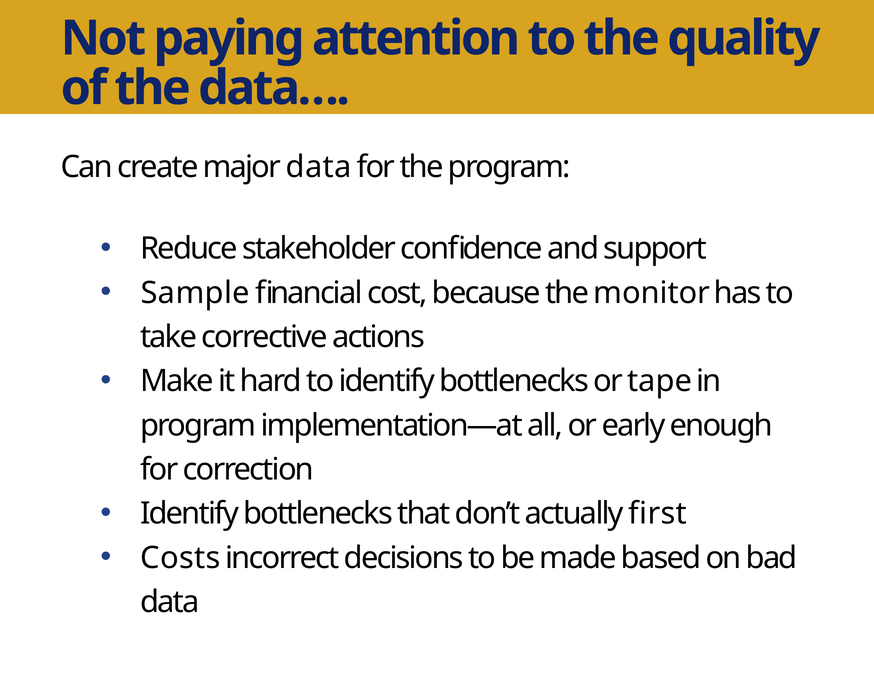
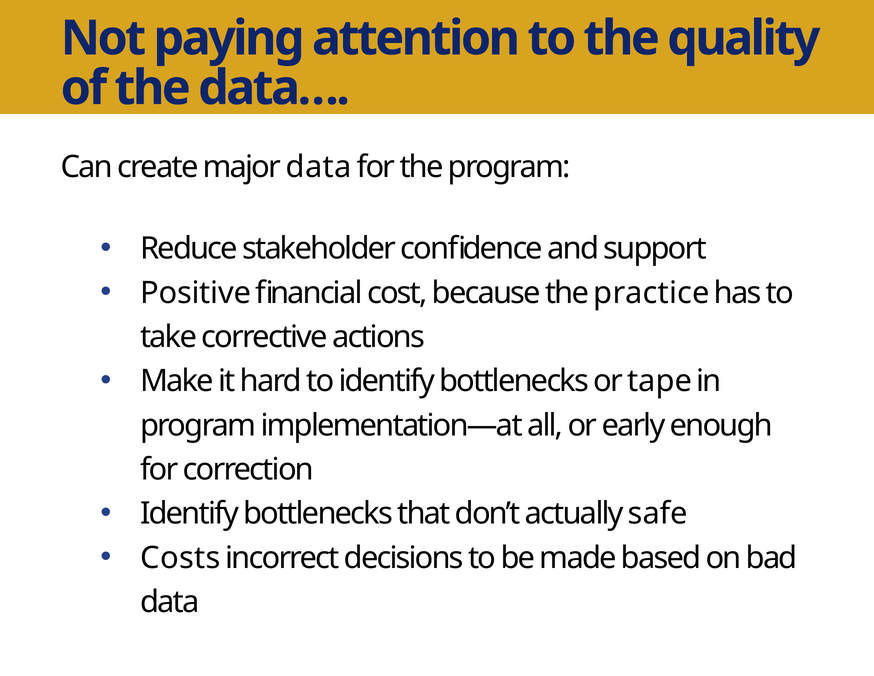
Sample: Sample -> Positive
monitor: monitor -> practice
first: first -> safe
